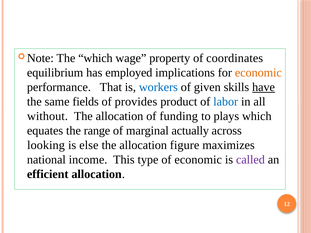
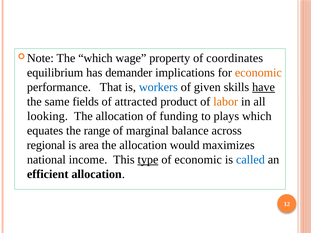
employed: employed -> demander
provides: provides -> attracted
labor colour: blue -> orange
without: without -> looking
actually: actually -> balance
looking: looking -> regional
else: else -> area
figure: figure -> would
type underline: none -> present
called colour: purple -> blue
